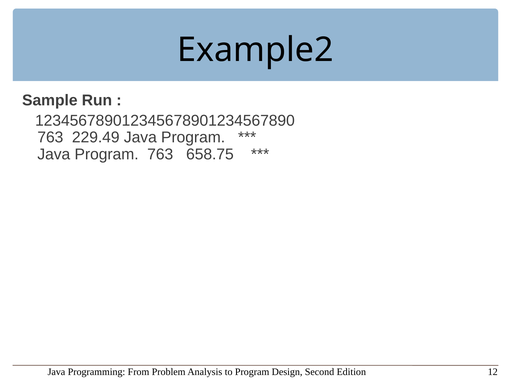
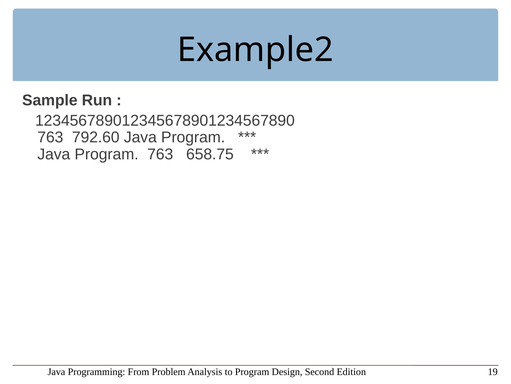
229.49: 229.49 -> 792.60
12: 12 -> 19
